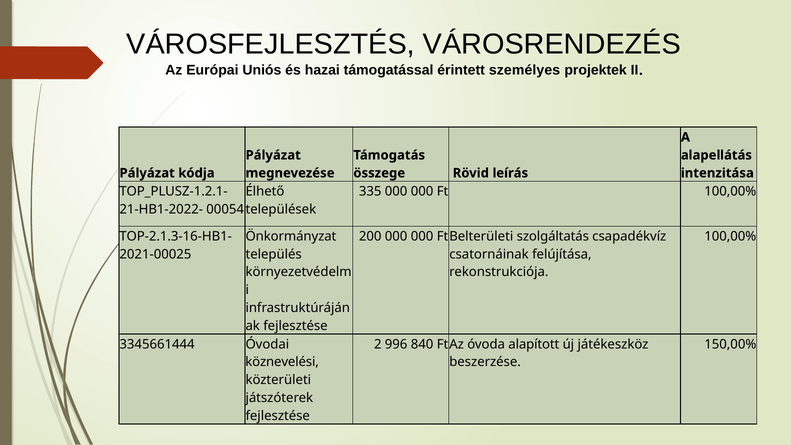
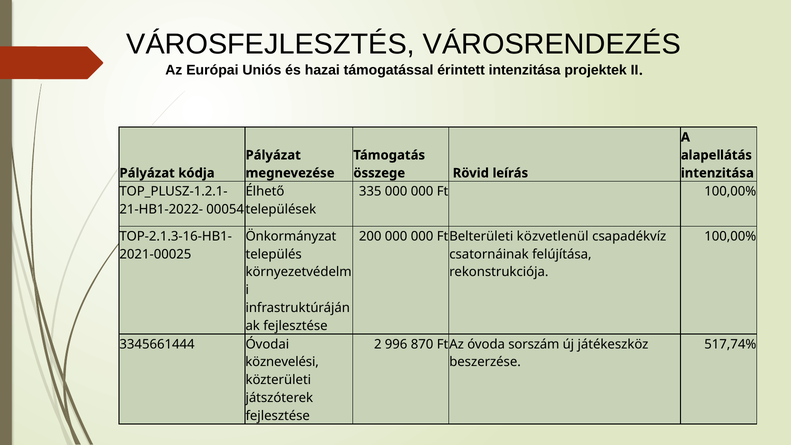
érintett személyes: személyes -> intenzitása
szolgáltatás: szolgáltatás -> közvetlenül
840: 840 -> 870
alapított: alapított -> sorszám
150,00%: 150,00% -> 517,74%
